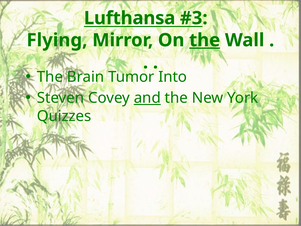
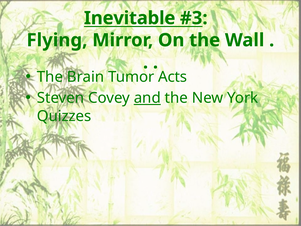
Lufthansa: Lufthansa -> Inevitable
the at (205, 40) underline: present -> none
Into: Into -> Acts
